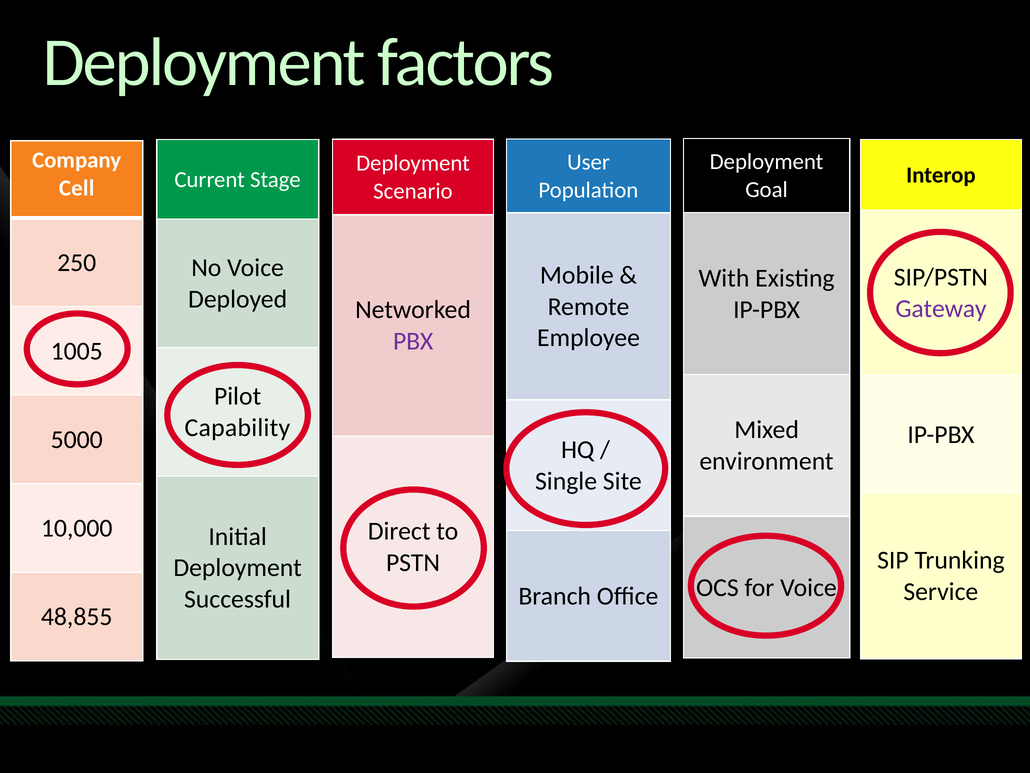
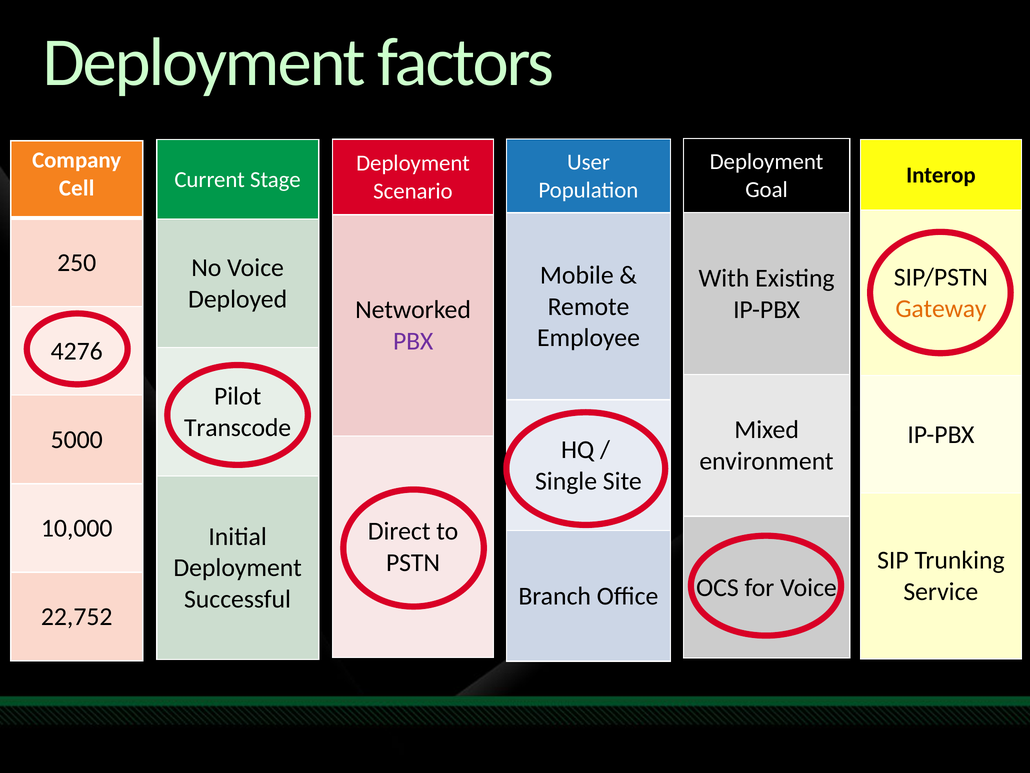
Gateway colour: purple -> orange
1005: 1005 -> 4276
Capability: Capability -> Transcode
48,855: 48,855 -> 22,752
